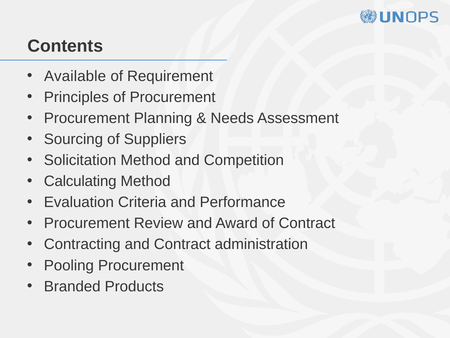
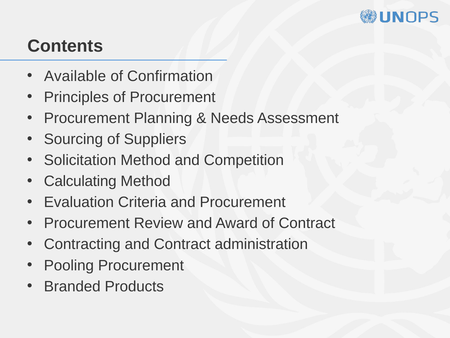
Requirement: Requirement -> Confirmation
and Performance: Performance -> Procurement
